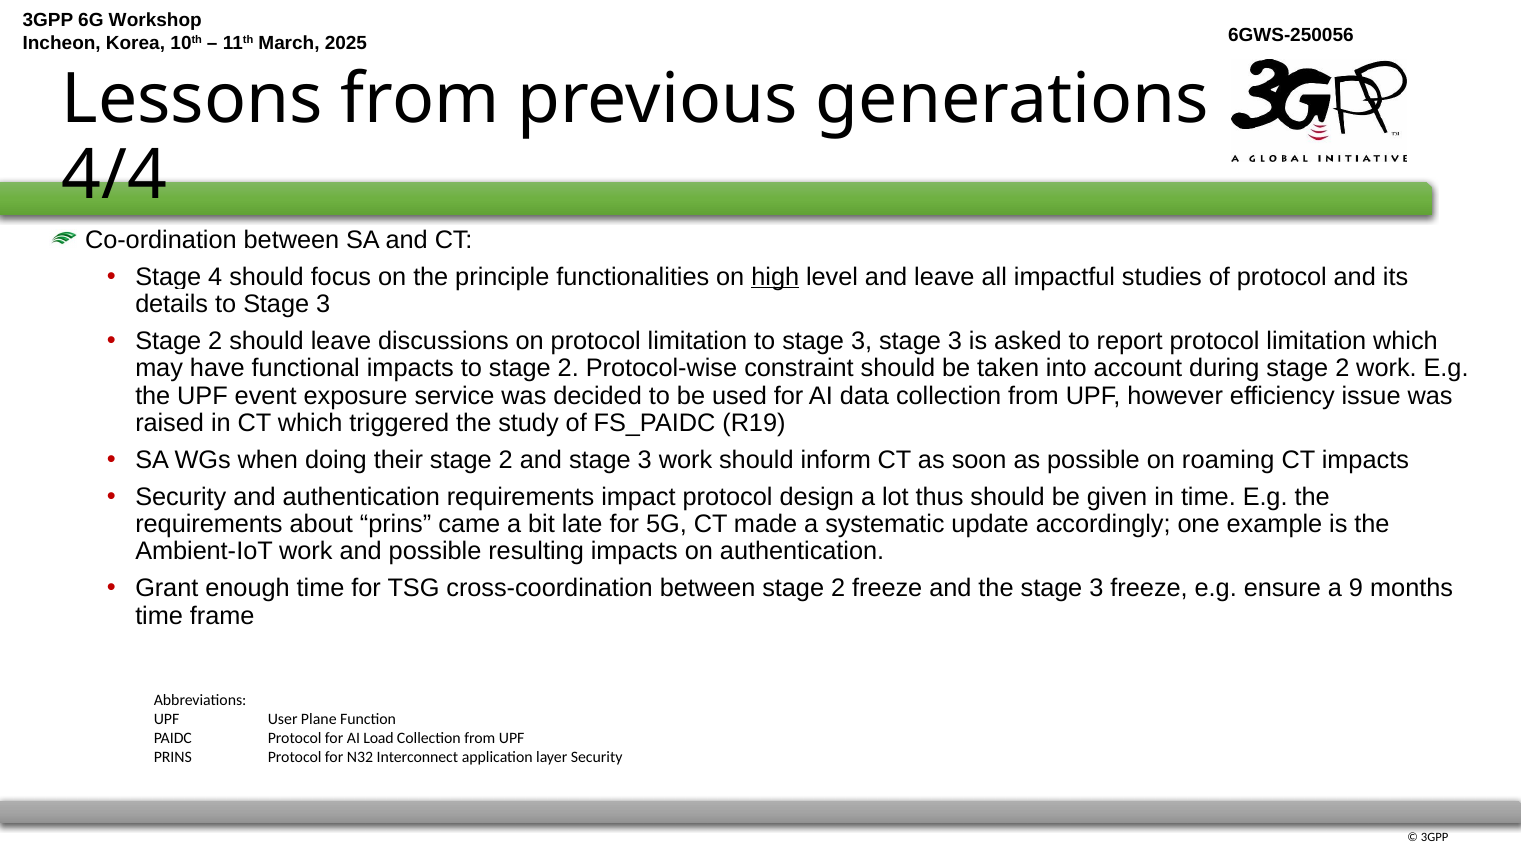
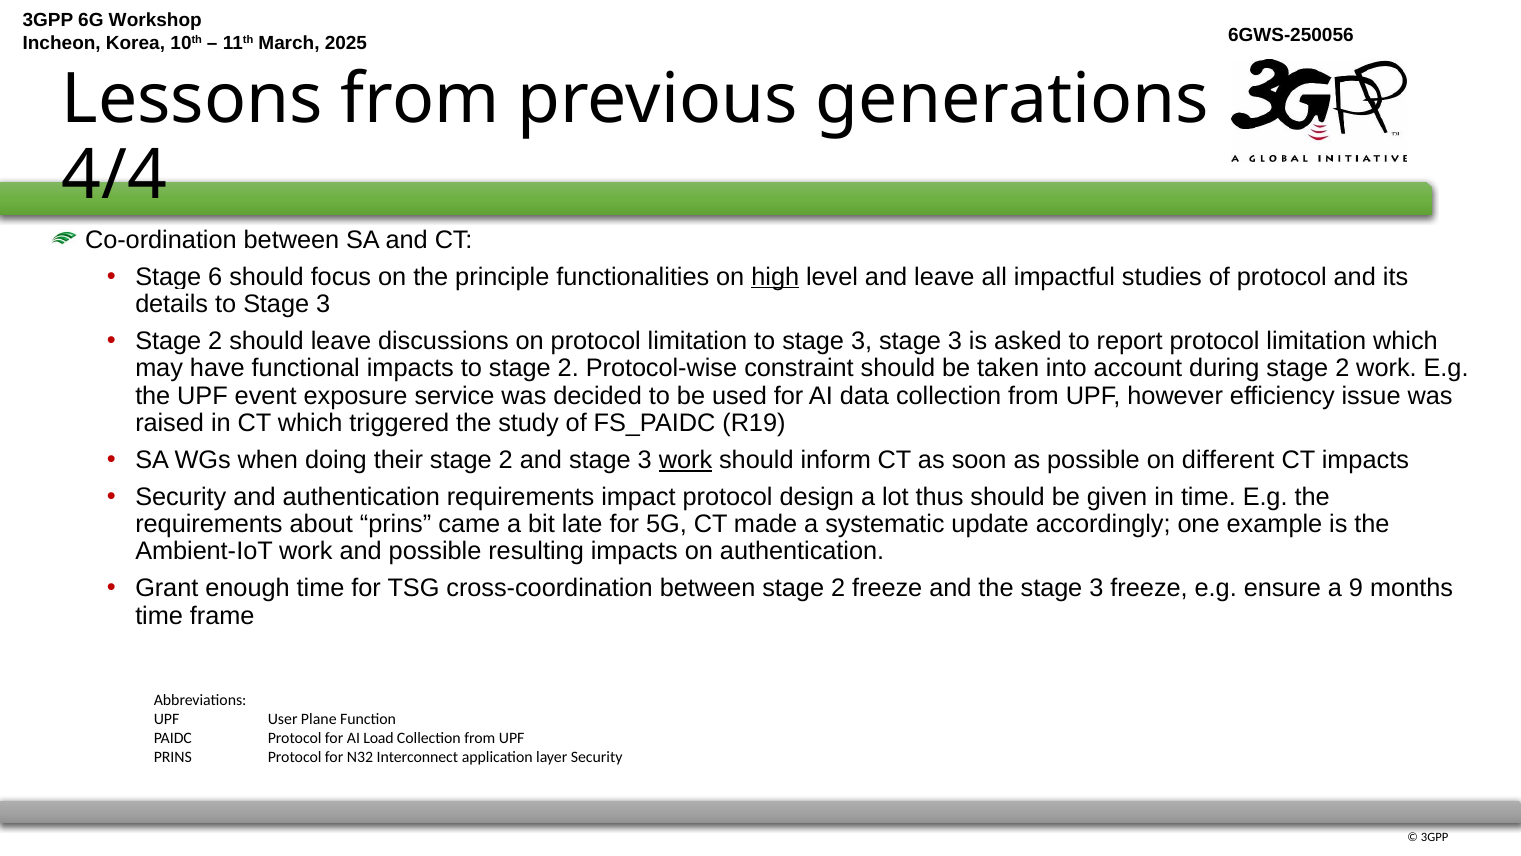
4: 4 -> 6
work at (686, 460) underline: none -> present
roaming: roaming -> different
